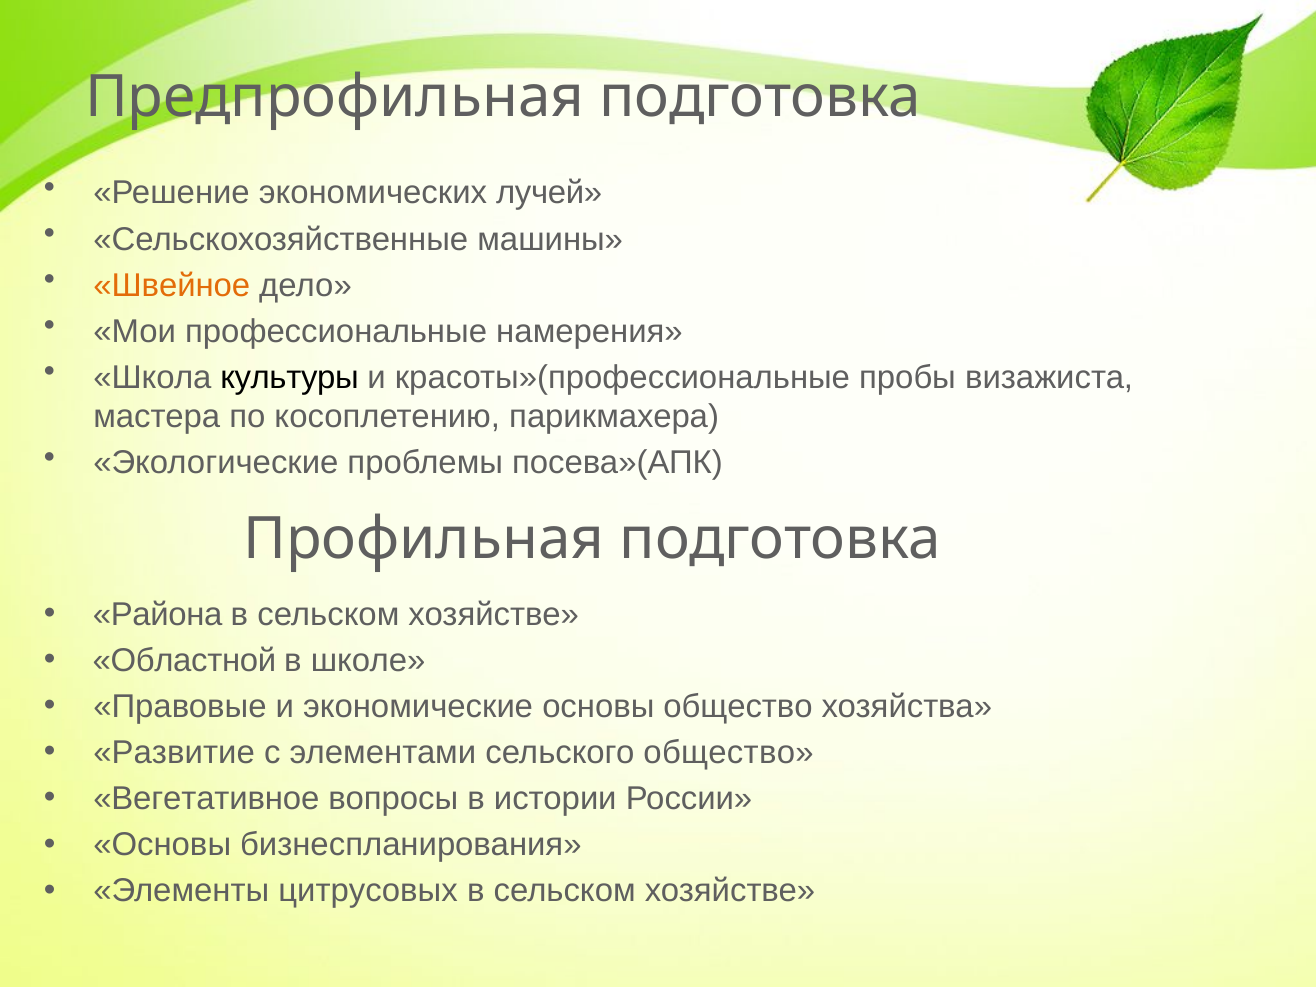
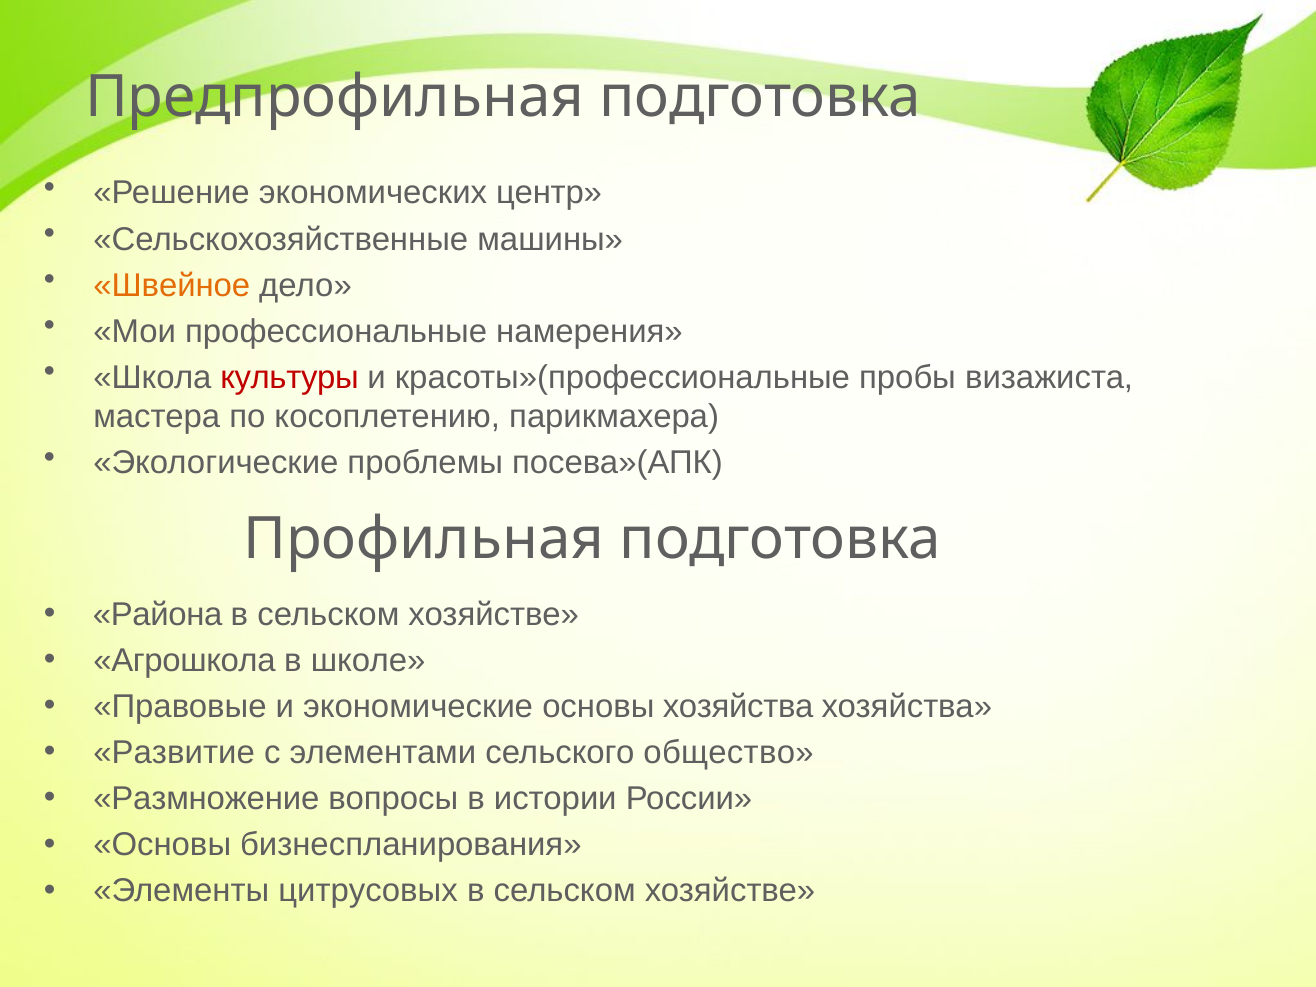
лучей: лучей -> центр
культуры colour: black -> red
Областной: Областной -> Агрошкола
основы общество: общество -> хозяйства
Вегетативное: Вегетативное -> Размножение
